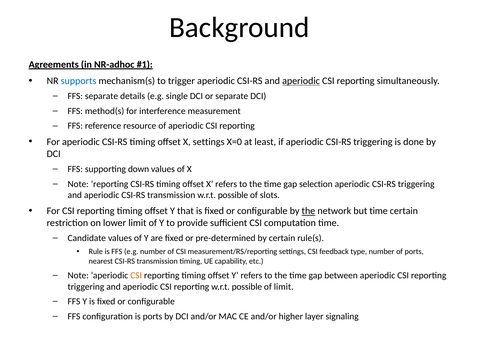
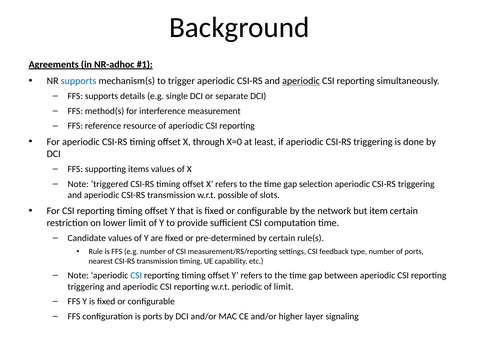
FFS separate: separate -> supports
X settings: settings -> through
down: down -> items
Note reporting: reporting -> triggered
the at (308, 211) underline: present -> none
but time: time -> item
CSI at (136, 276) colour: orange -> blue
reporting w.r.t possible: possible -> periodic
